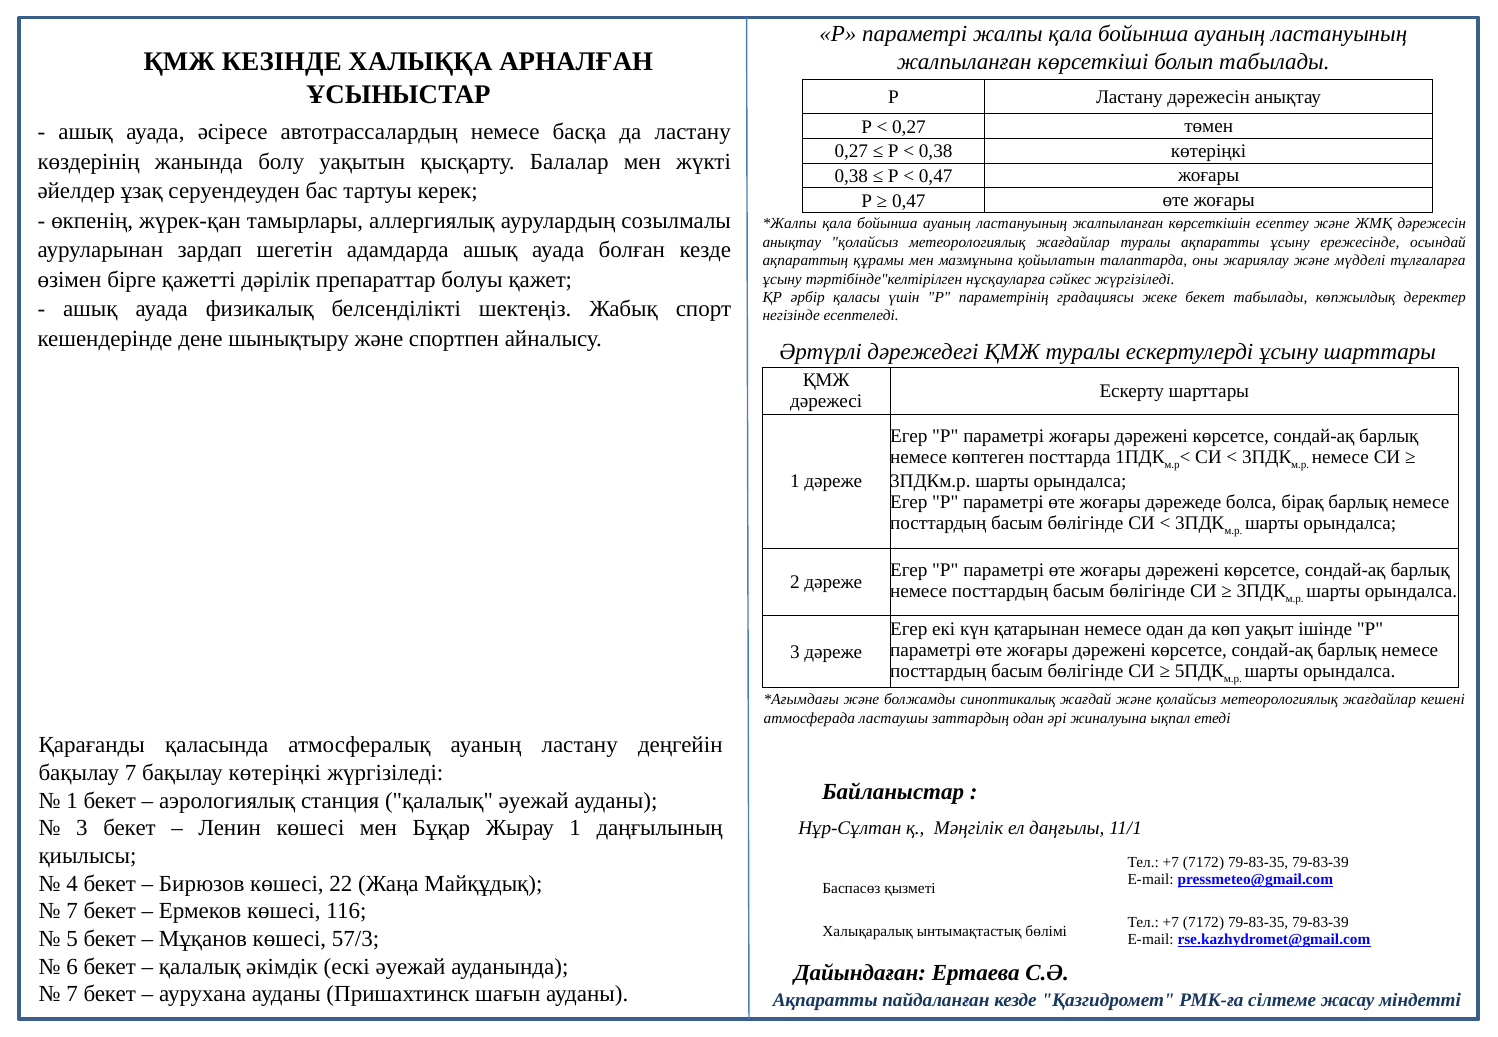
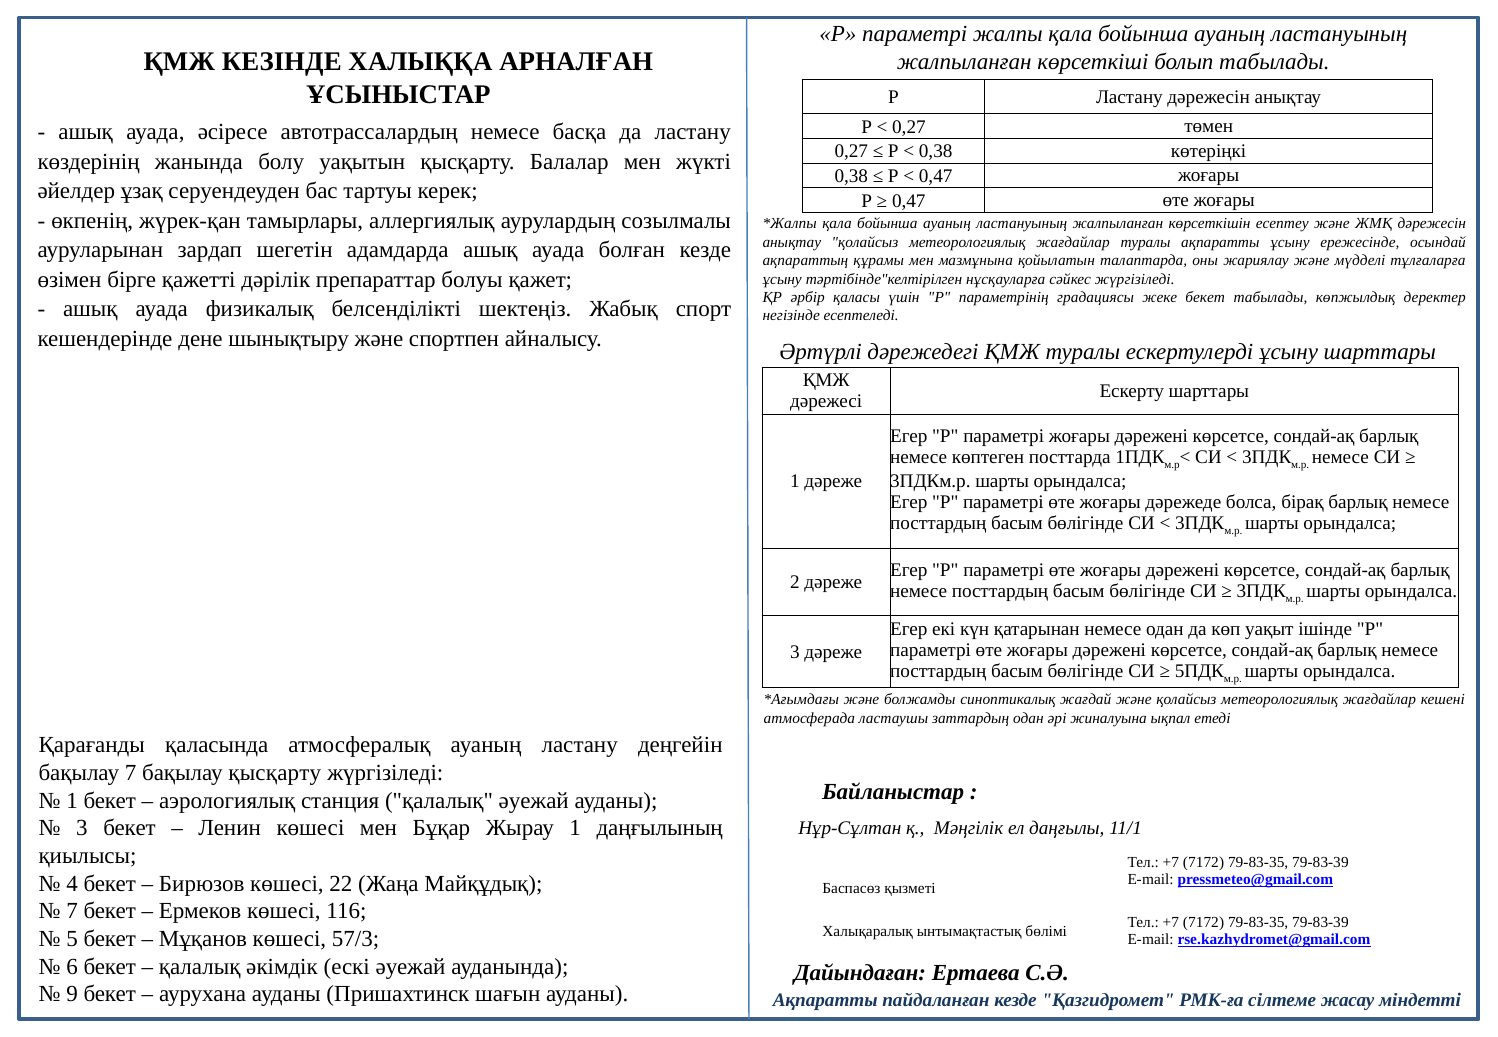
бақылау көтеріңкі: көтеріңкі -> қысқарту
7 at (72, 994): 7 -> 9
